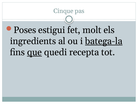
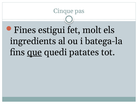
Poses: Poses -> Fines
batega-la underline: present -> none
recepta: recepta -> patates
